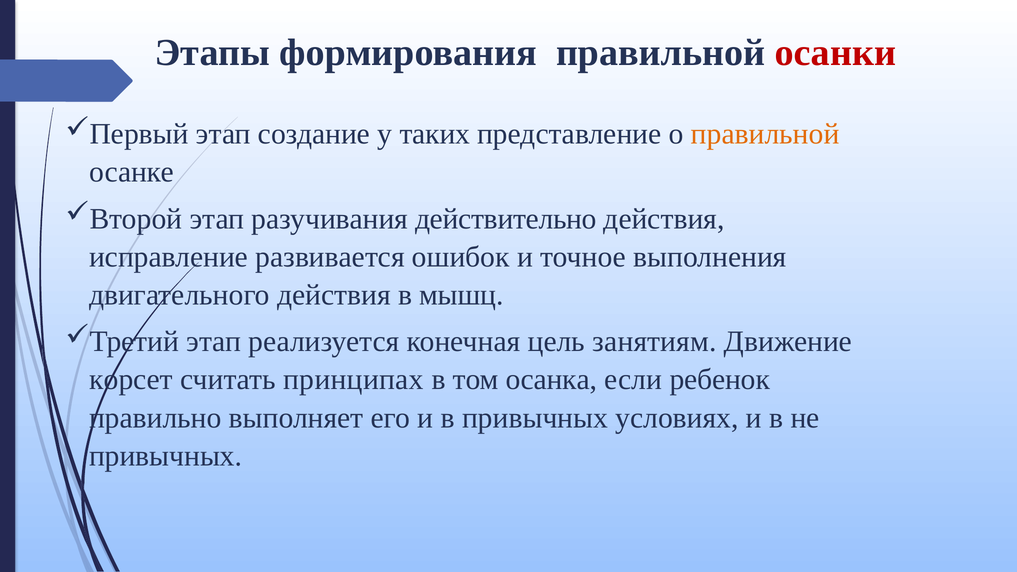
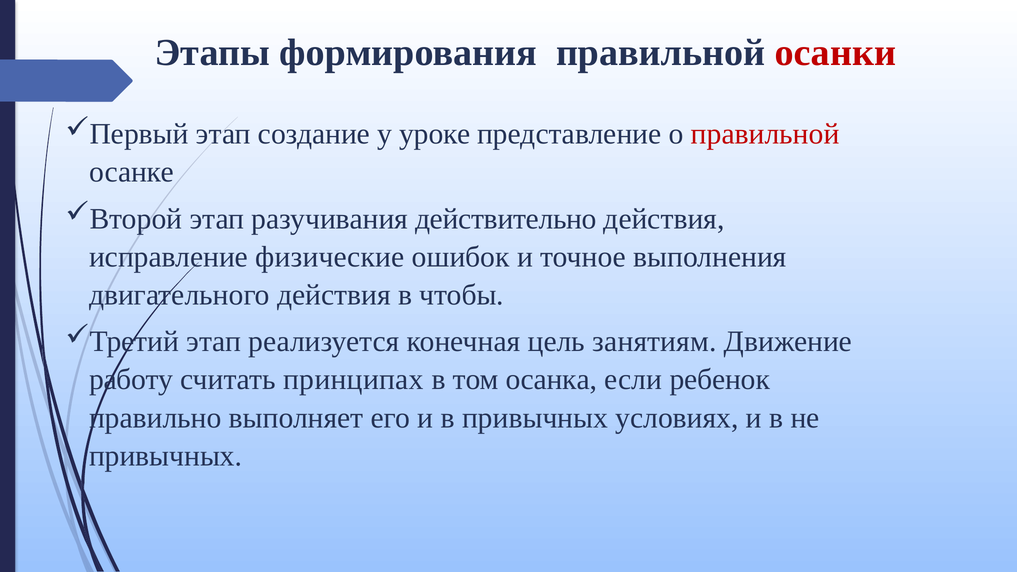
таких: таких -> уроке
правильной at (765, 134) colour: orange -> red
развивается: развивается -> физические
мышц: мышц -> чтобы
корсет: корсет -> работу
